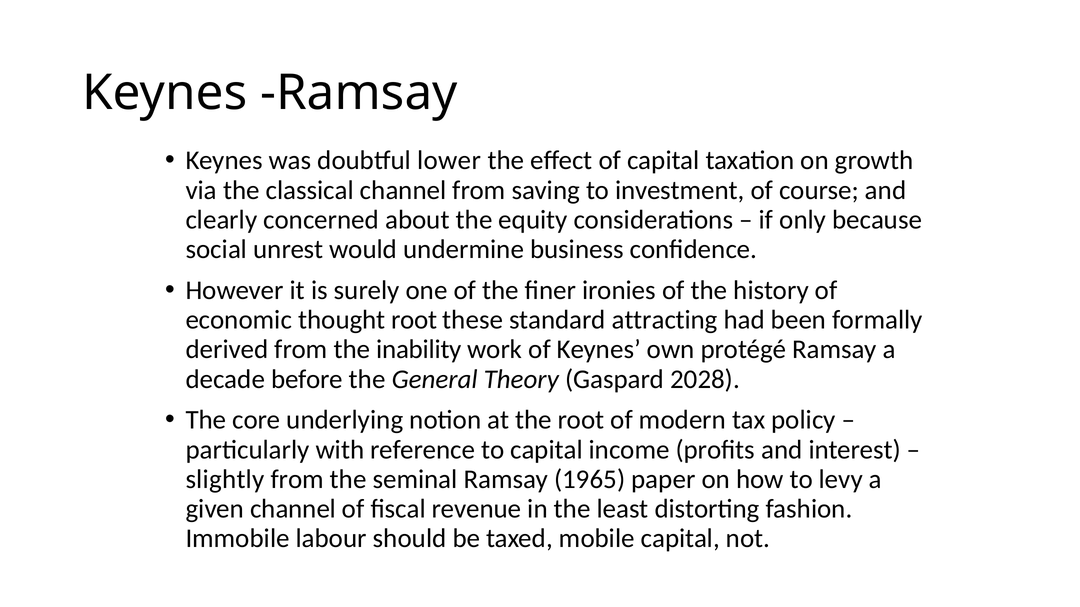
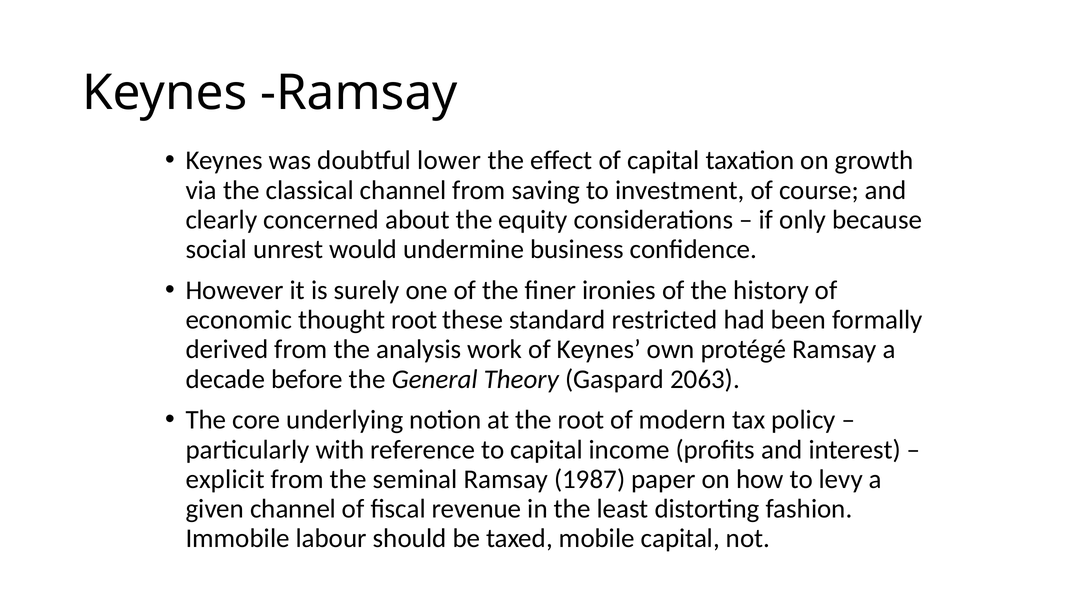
attracting: attracting -> restricted
inability: inability -> analysis
2028: 2028 -> 2063
slightly: slightly -> explicit
1965: 1965 -> 1987
